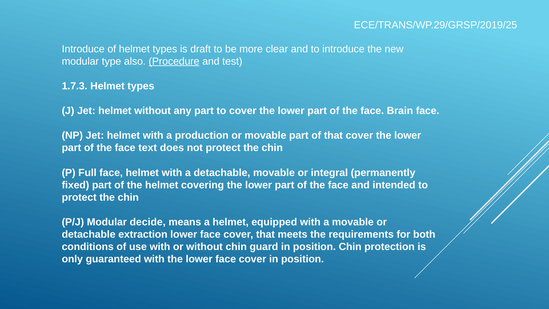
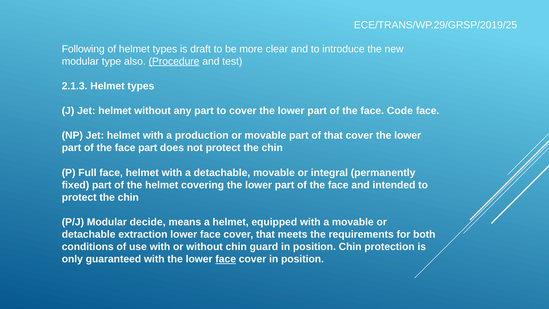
Introduce at (83, 49): Introduce -> Following
1.7.3: 1.7.3 -> 2.1.3
Brain: Brain -> Code
face text: text -> part
face at (226, 259) underline: none -> present
